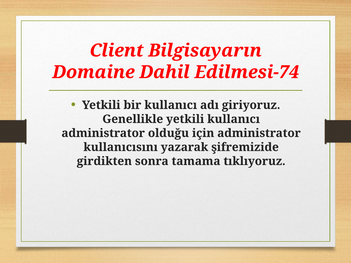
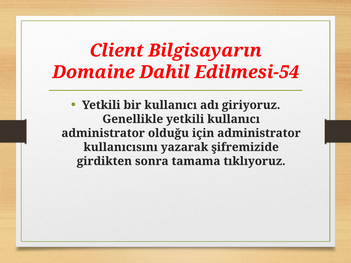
Edilmesi-74: Edilmesi-74 -> Edilmesi-54
